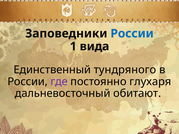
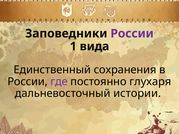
России at (132, 34) colour: blue -> purple
тундряного: тундряного -> сохранения
обитают: обитают -> истории
